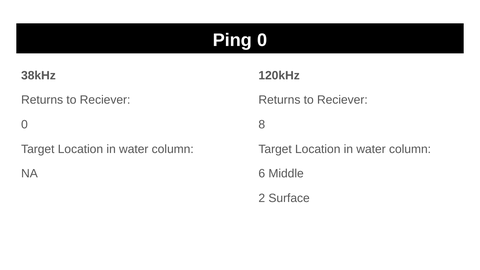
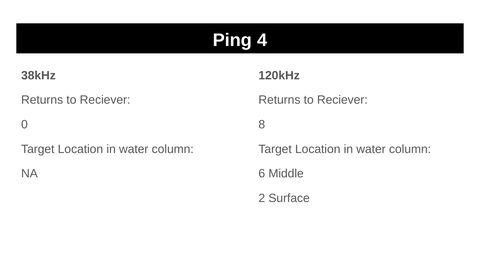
Ping 0: 0 -> 4
